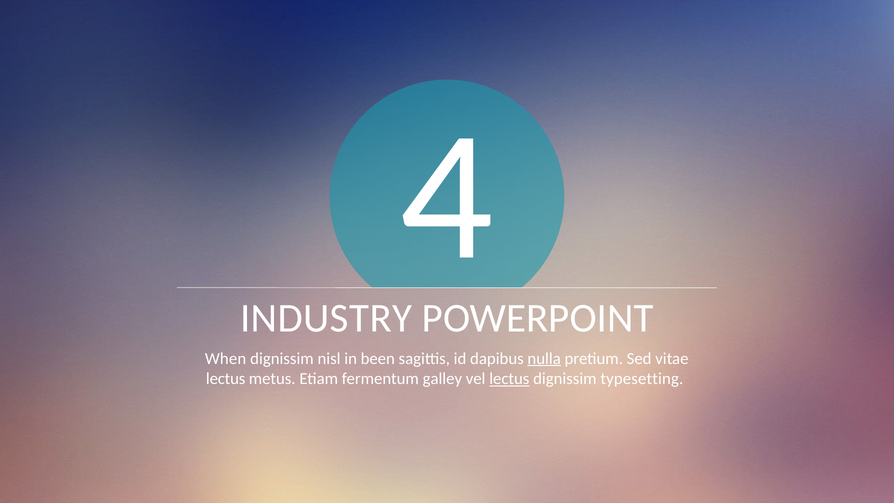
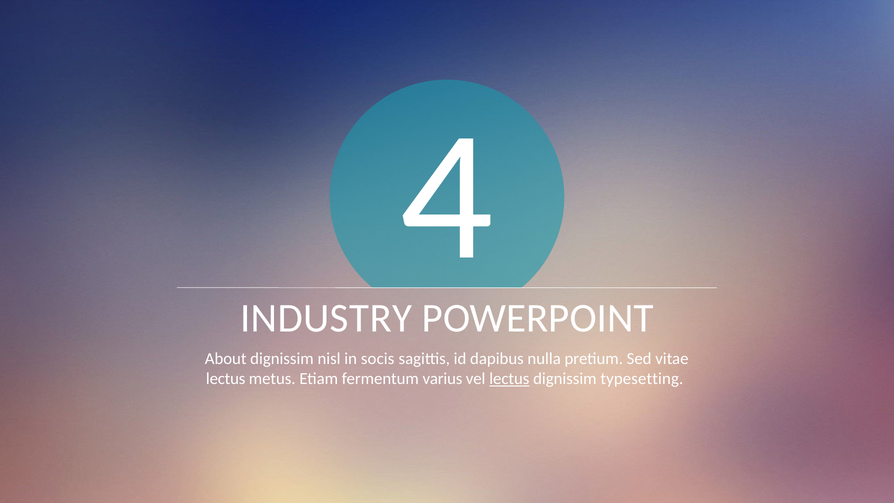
When: When -> About
been: been -> socis
nulla underline: present -> none
galley: galley -> varius
